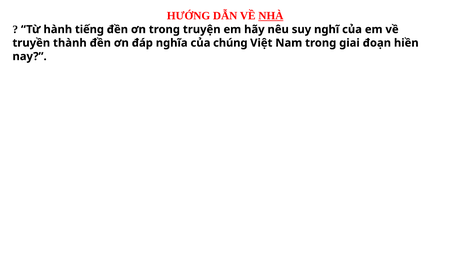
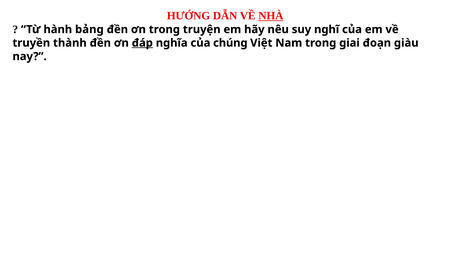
tiếng: tiếng -> bảng
đáp underline: none -> present
hiền: hiền -> giàu
